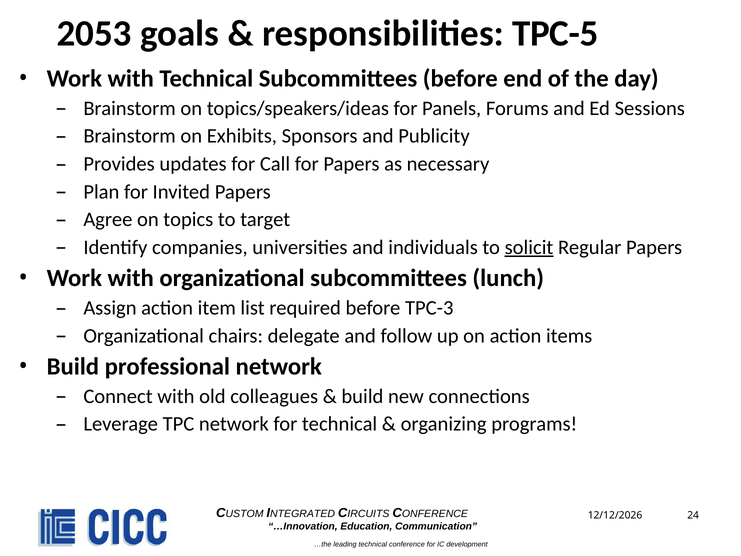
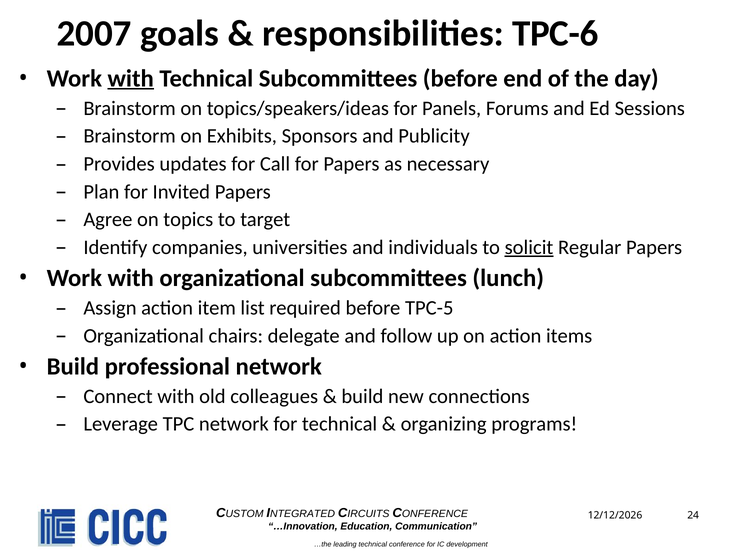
2053: 2053 -> 2007
TPC-5: TPC-5 -> TPC-6
with at (131, 78) underline: none -> present
TPC-3: TPC-3 -> TPC-5
